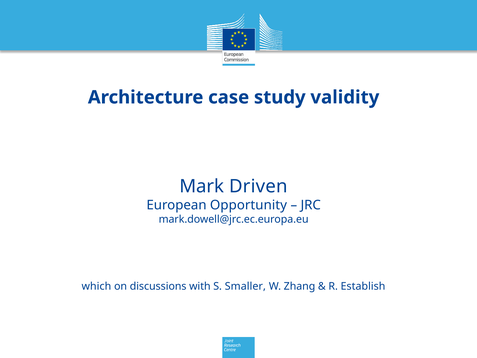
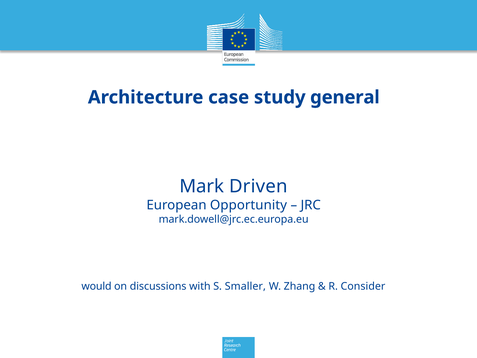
validity: validity -> general
which: which -> would
Establish: Establish -> Consider
